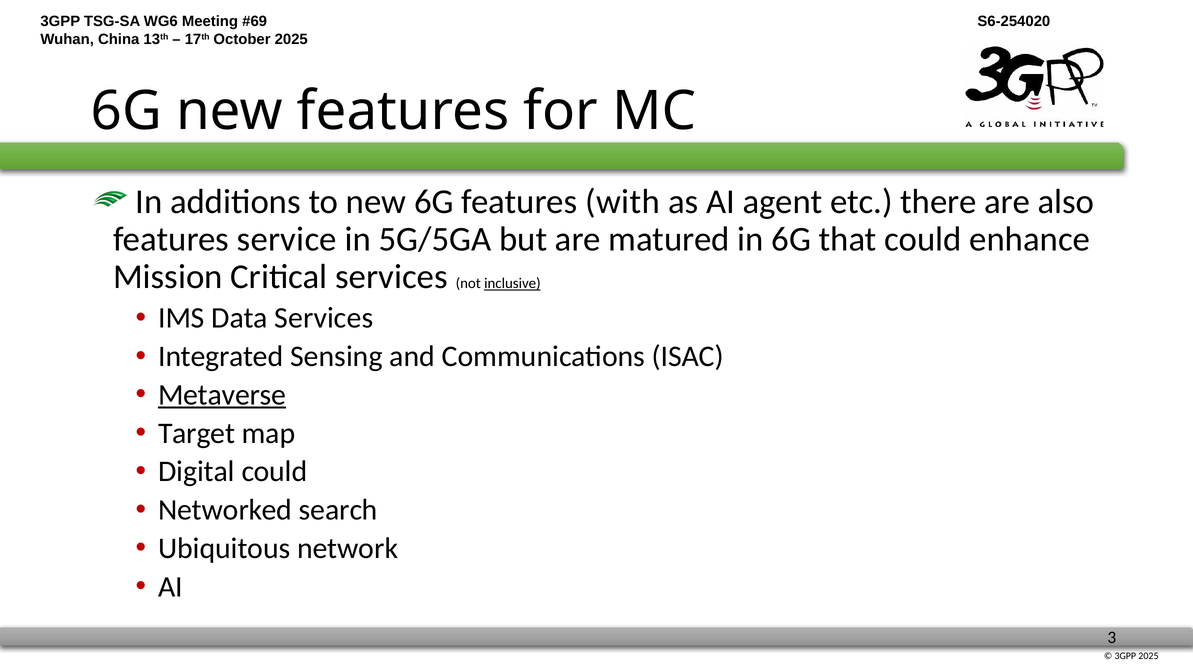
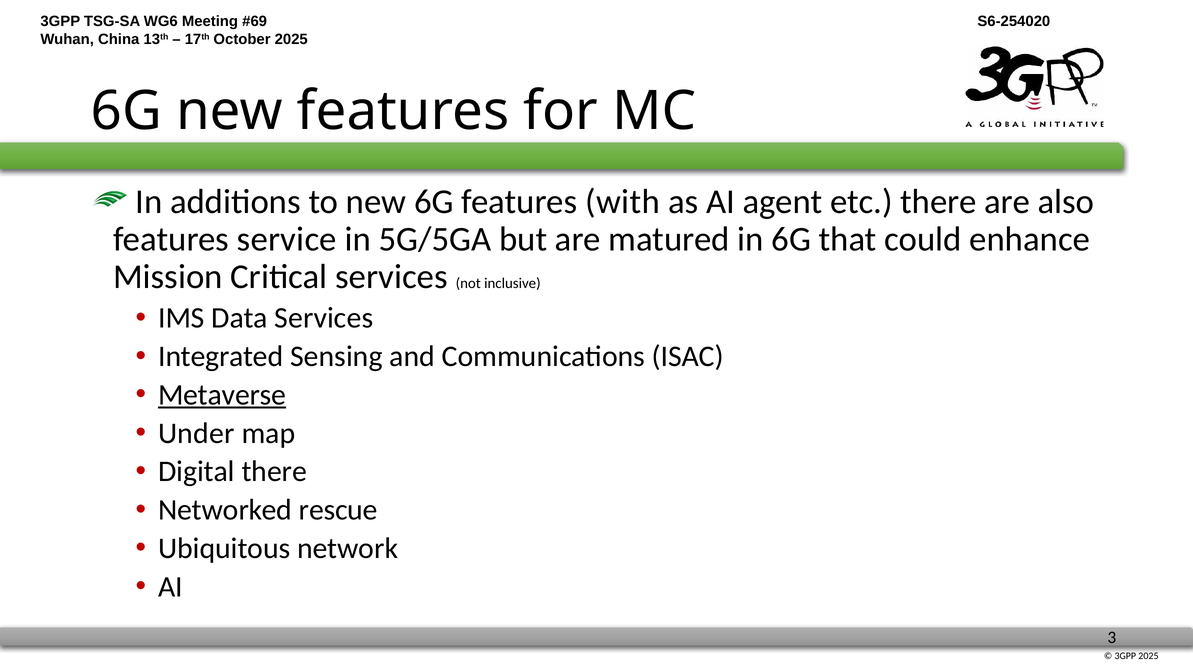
inclusive underline: present -> none
Target: Target -> Under
Digital could: could -> there
search: search -> rescue
